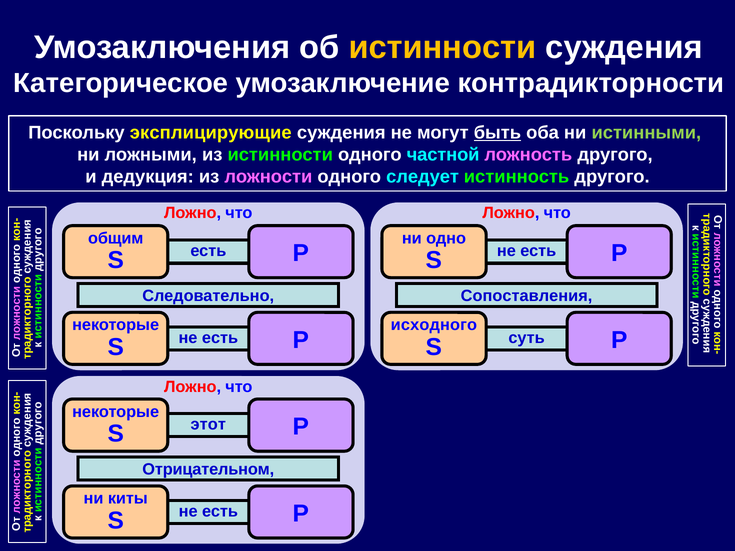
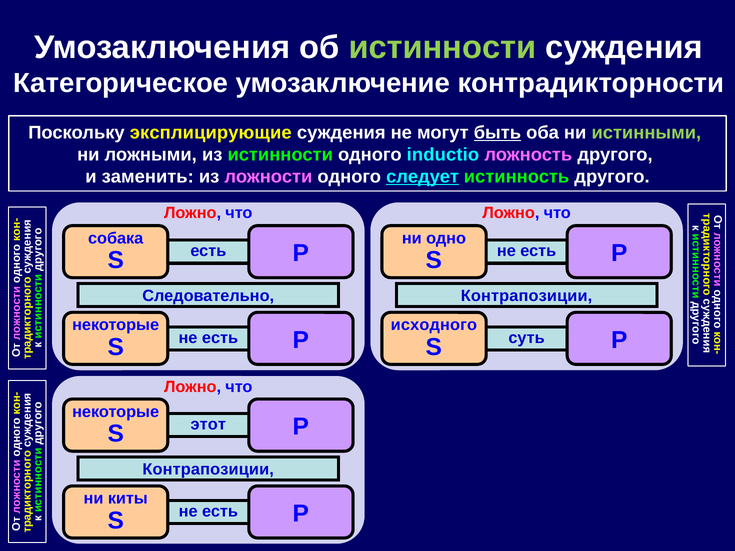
истинности at (442, 47) colour: yellow -> light green
частной: частной -> inductio
дедукция: дедукция -> заменить
следует underline: none -> present
общим: общим -> собака
Сопоставления at (527, 296): Сопоставления -> Контрапозиции
Отрицательном at (208, 469): Отрицательном -> Контрапозиции
